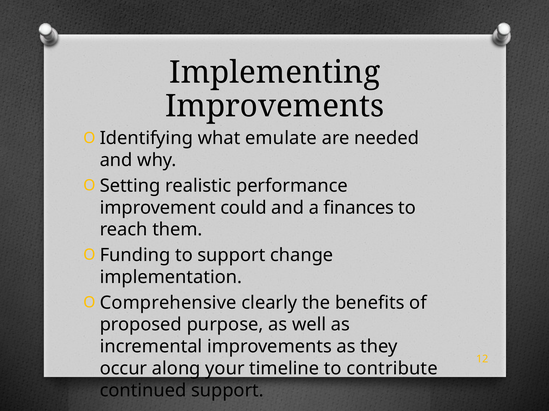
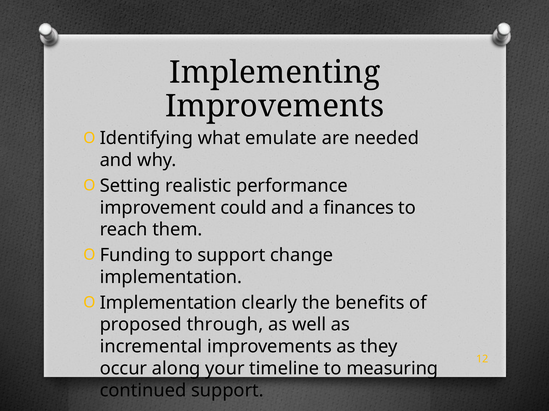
Comprehensive at (168, 303): Comprehensive -> Implementation
purpose: purpose -> through
contribute: contribute -> measuring
